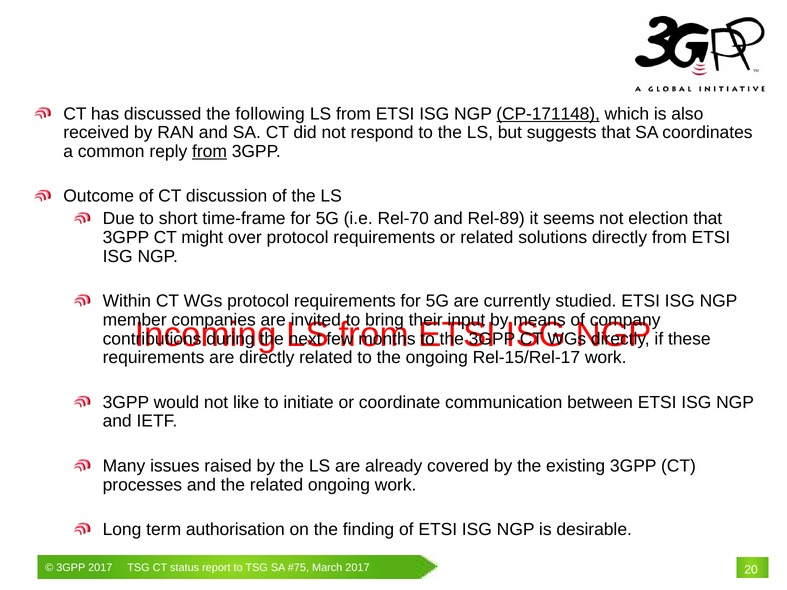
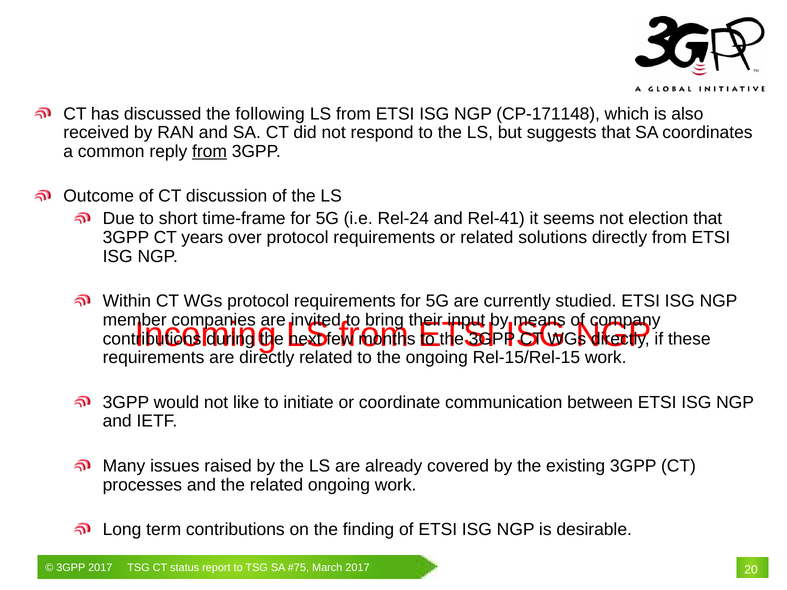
CP-171148 underline: present -> none
Rel-70: Rel-70 -> Rel-24
Rel-89: Rel-89 -> Rel-41
might: might -> years
Rel-15/Rel-17: Rel-15/Rel-17 -> Rel-15/Rel-15
term authorisation: authorisation -> contributions
